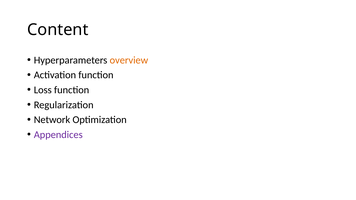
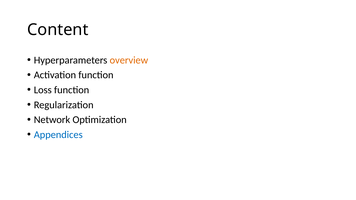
Appendices colour: purple -> blue
